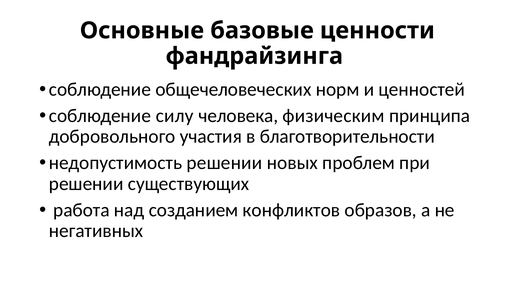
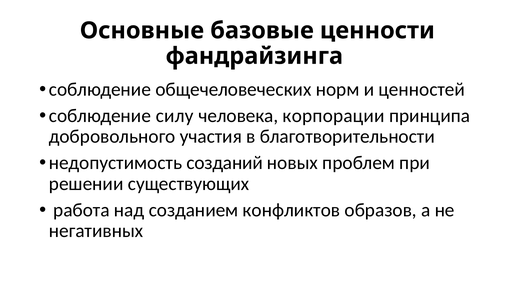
физическим: физическим -> корпорации
недопустимость решении: решении -> созданий
